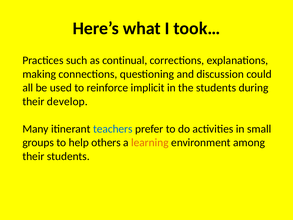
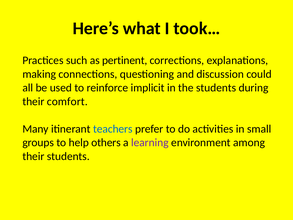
continual: continual -> pertinent
develop: develop -> comfort
learning colour: orange -> purple
